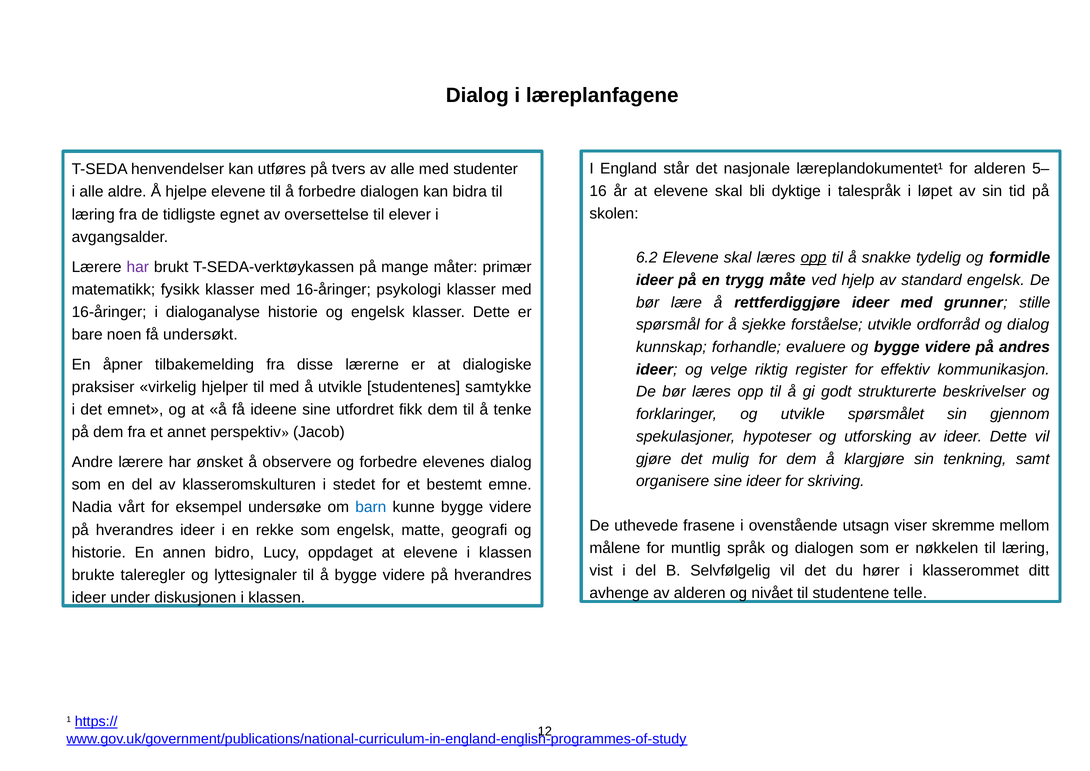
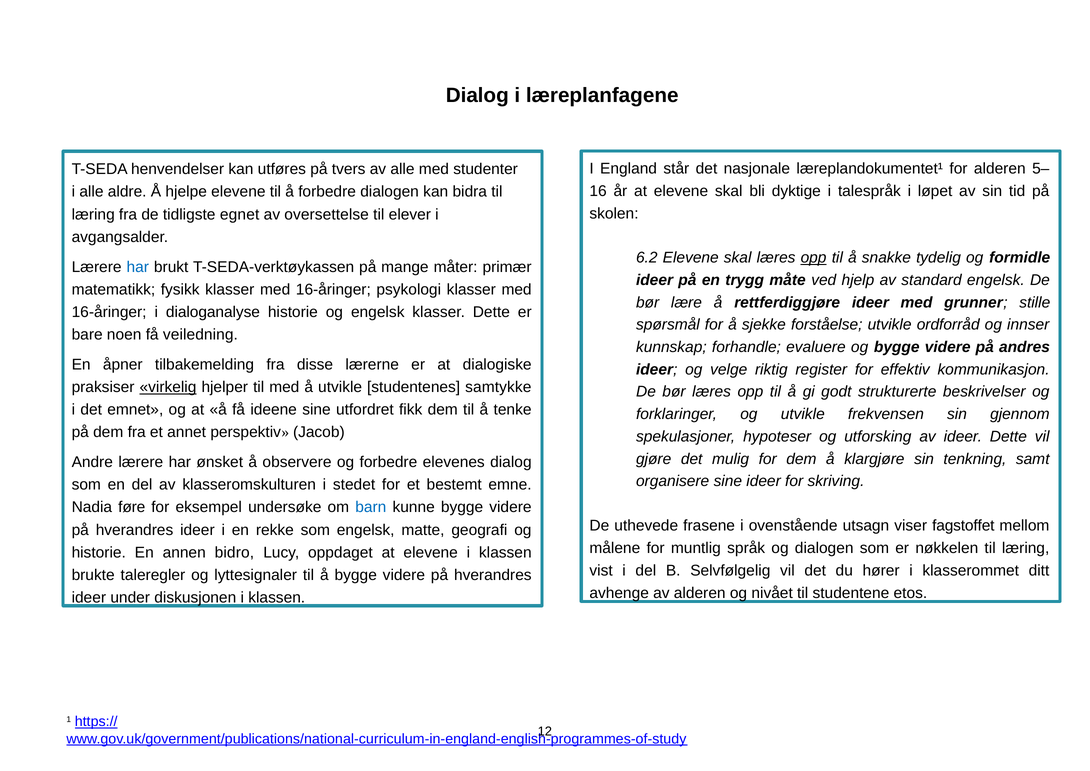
har at (138, 267) colour: purple -> blue
og dialog: dialog -> innser
undersøkt: undersøkt -> veiledning
virkelig underline: none -> present
spørsmålet: spørsmålet -> frekvensen
vårt: vårt -> føre
skremme: skremme -> fagstoffet
telle: telle -> etos
